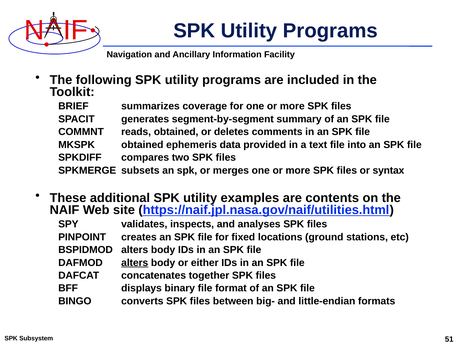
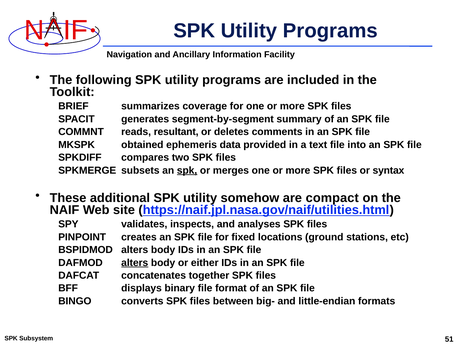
reads obtained: obtained -> resultant
spk at (187, 170) underline: none -> present
examples: examples -> somehow
contents: contents -> compact
